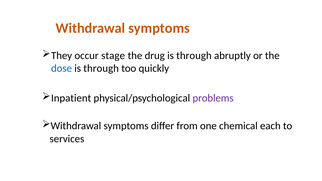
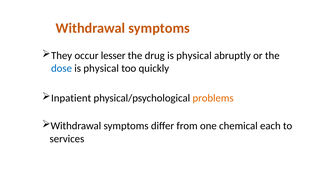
stage: stage -> lesser
drug is through: through -> physical
through at (101, 68): through -> physical
problems colour: purple -> orange
